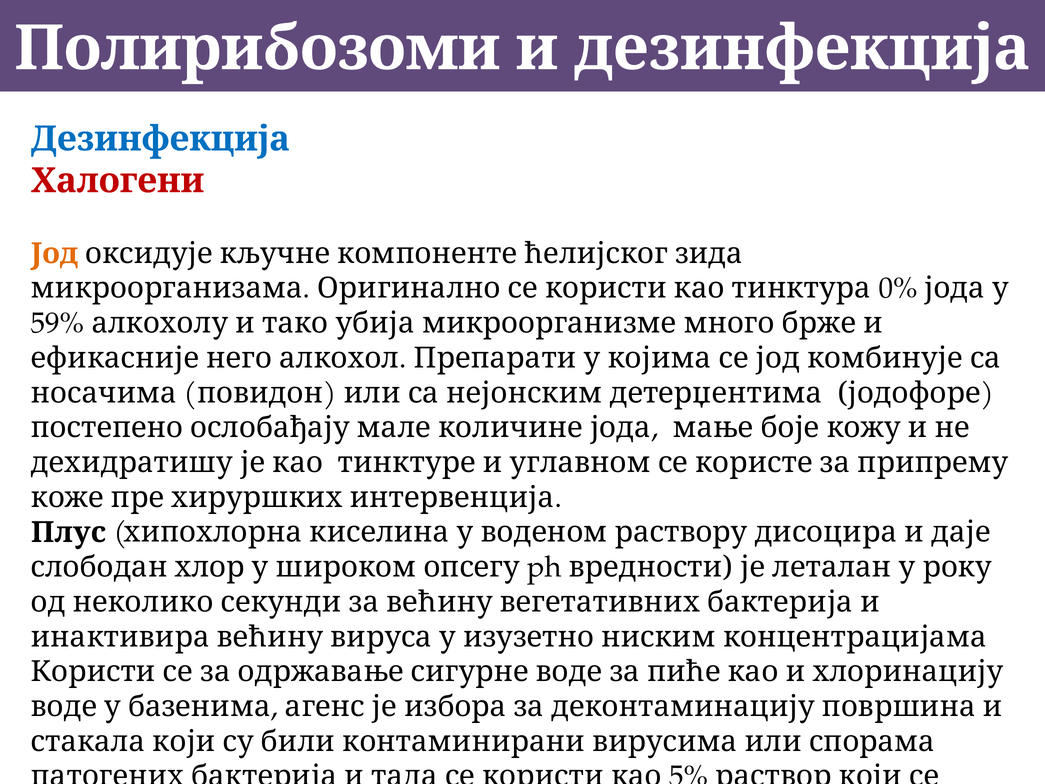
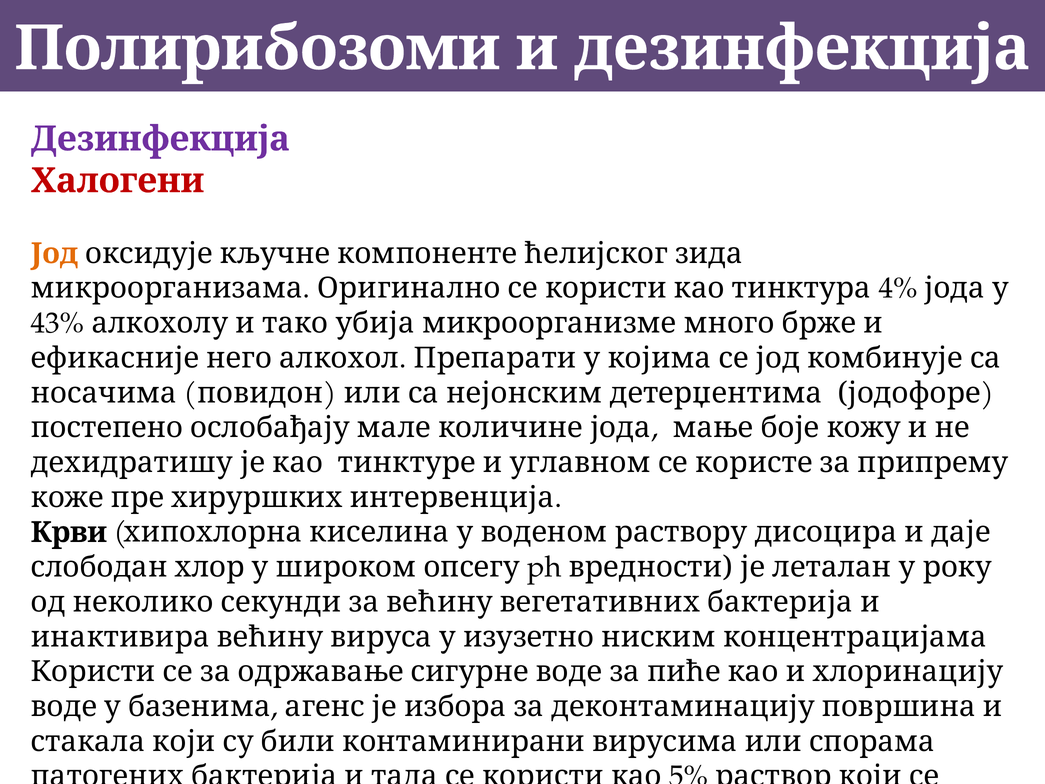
Дезинфекција at (160, 139) colour: blue -> purple
0%: 0% -> 4%
59%: 59% -> 43%
Плус: Плус -> Крви
